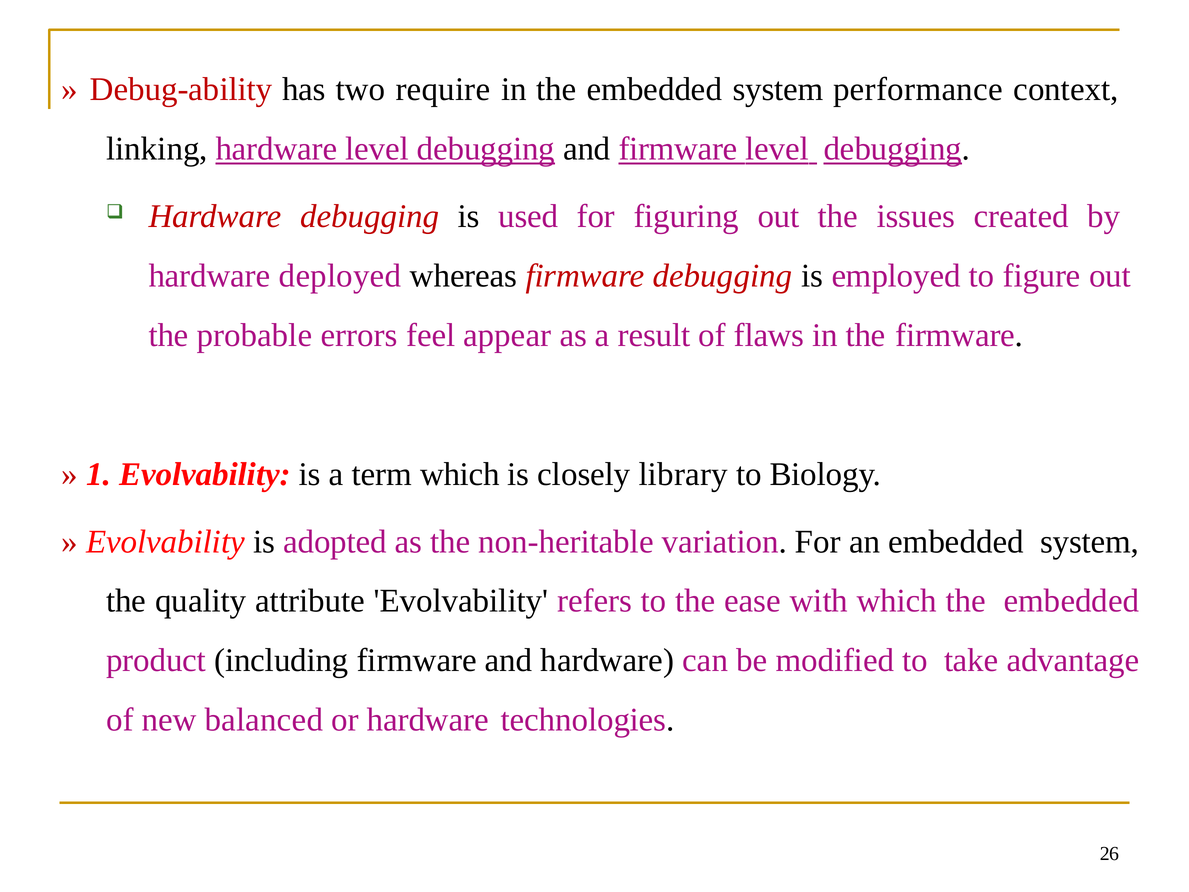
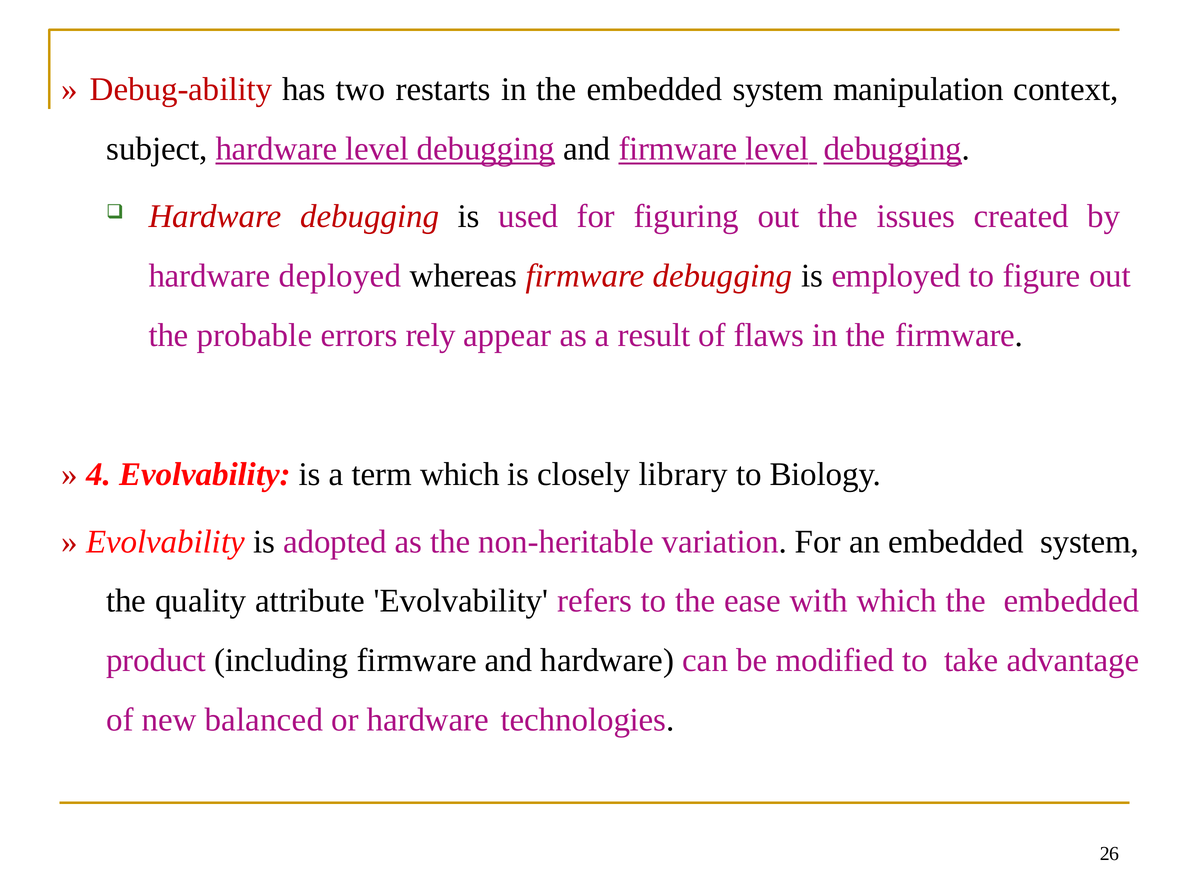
require: require -> restarts
performance: performance -> manipulation
linking: linking -> subject
feel: feel -> rely
1: 1 -> 4
